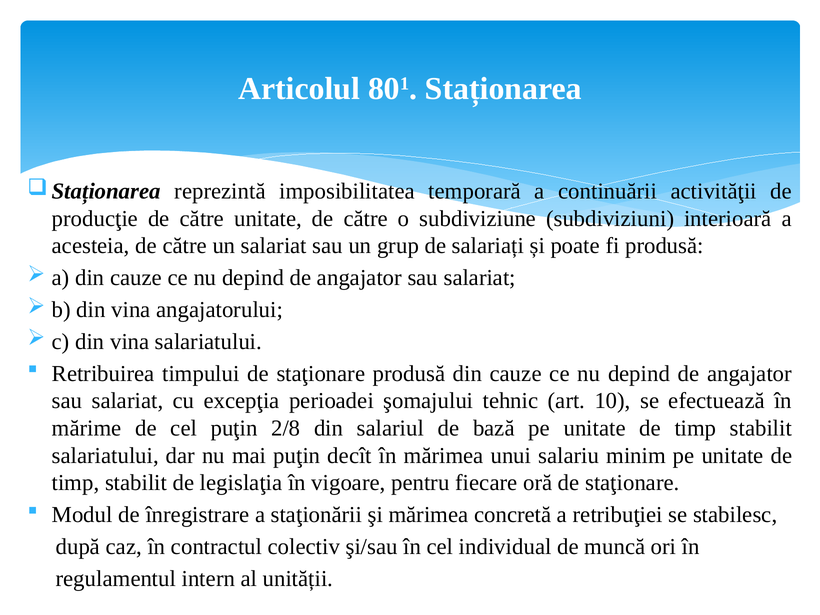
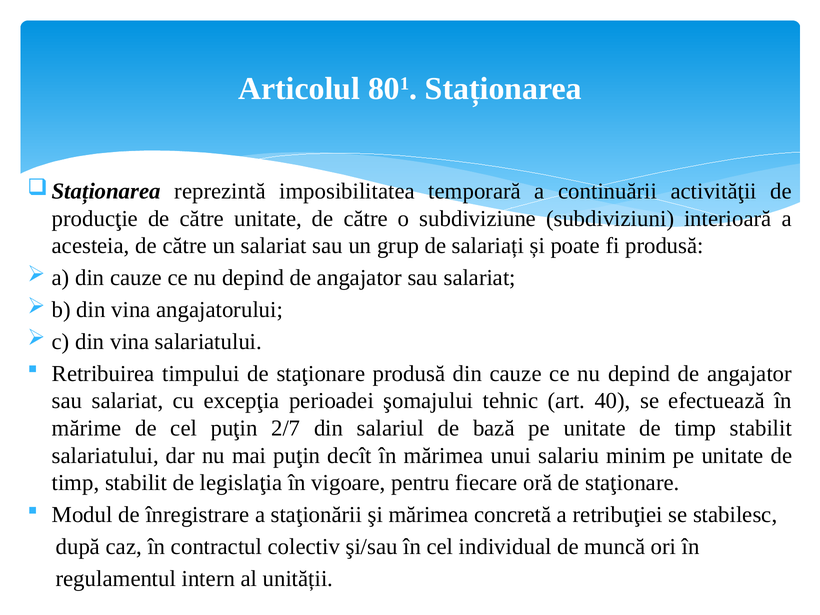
10: 10 -> 40
2/8: 2/8 -> 2/7
